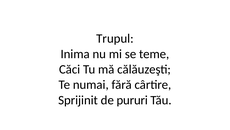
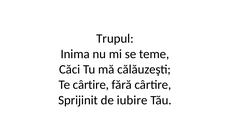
Te numai: numai -> cârtire
pururi: pururi -> iubire
